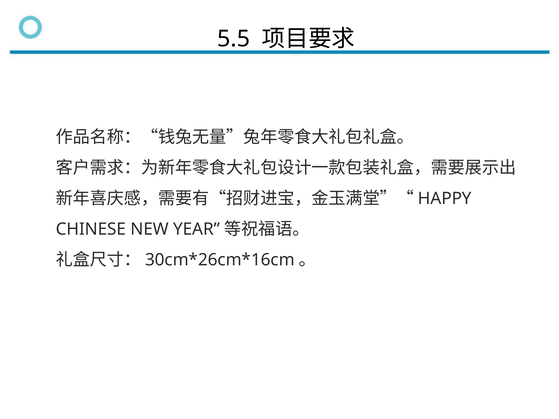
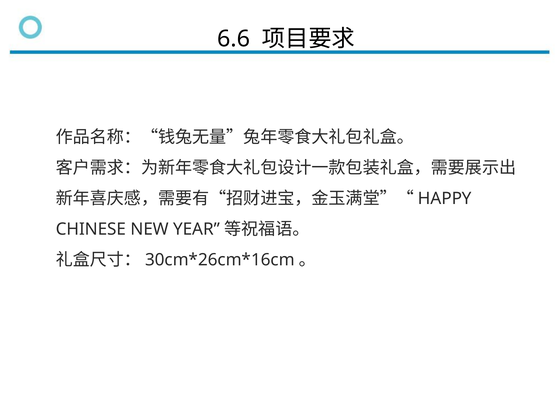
5.5: 5.5 -> 6.6
